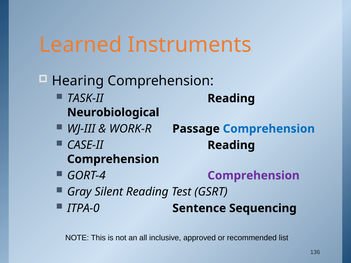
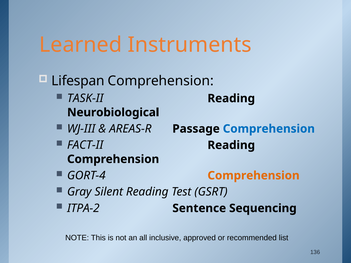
Hearing: Hearing -> Lifespan
WORK-R: WORK-R -> AREAS-R
CASE-II: CASE-II -> FACT-II
Comprehension at (254, 176) colour: purple -> orange
ITPA-0: ITPA-0 -> ITPA-2
